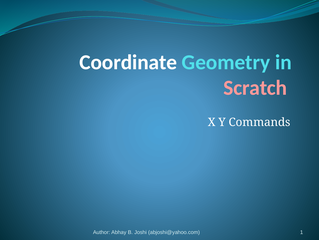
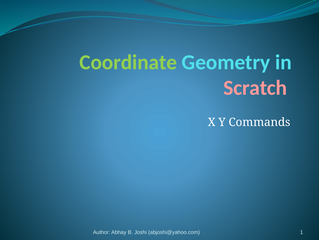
Coordinate colour: white -> light green
